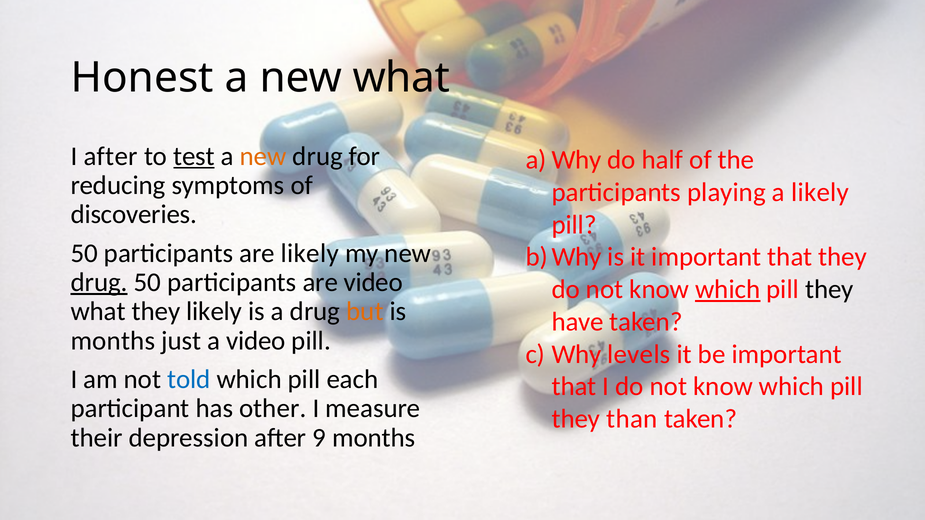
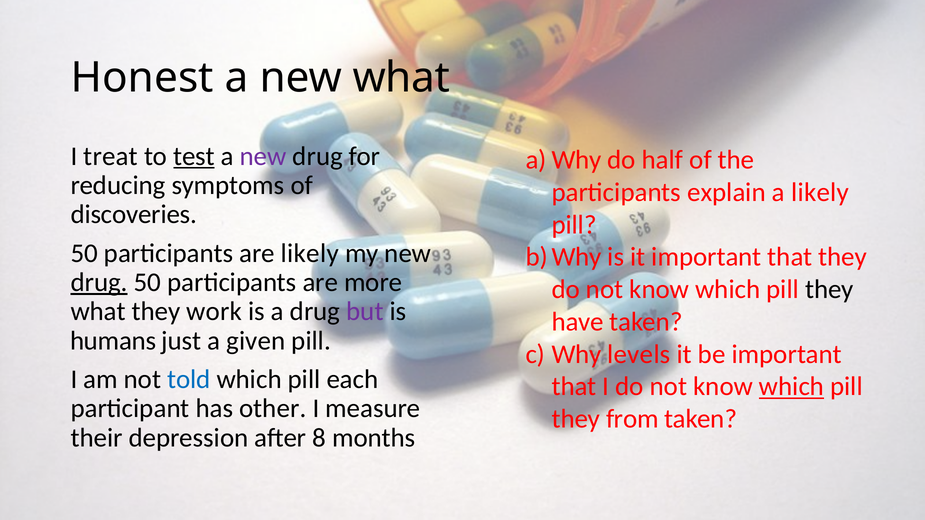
I after: after -> treat
new at (263, 156) colour: orange -> purple
playing: playing -> explain
are video: video -> more
which at (728, 290) underline: present -> none
they likely: likely -> work
but colour: orange -> purple
months at (113, 341): months -> humans
a video: video -> given
which at (791, 387) underline: none -> present
than: than -> from
9: 9 -> 8
